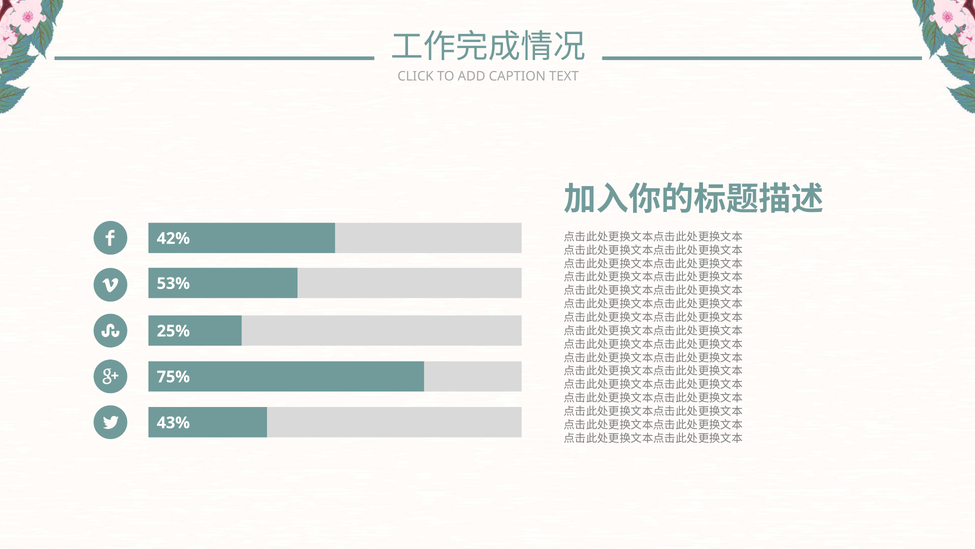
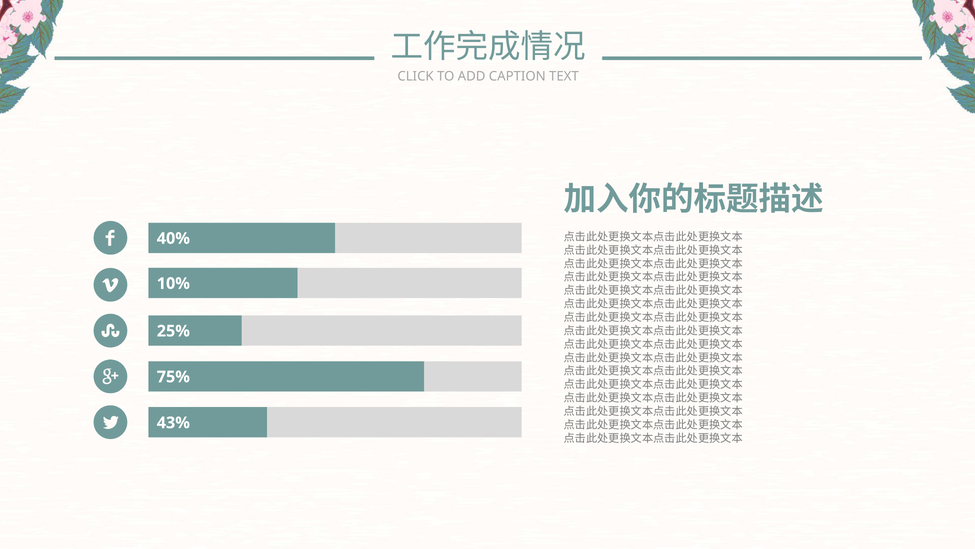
42%: 42% -> 40%
53%: 53% -> 10%
